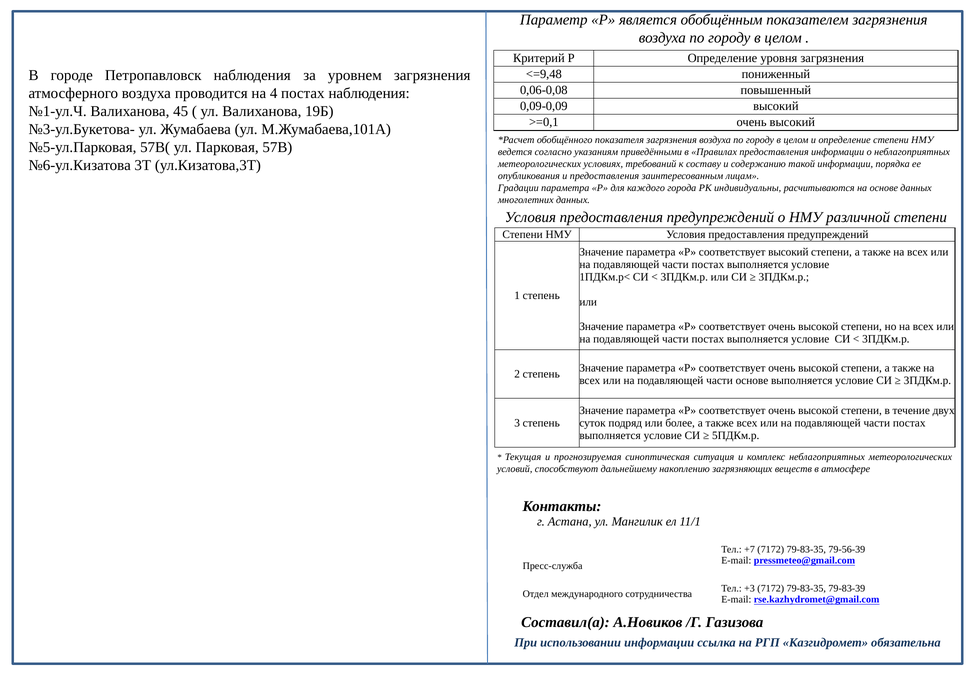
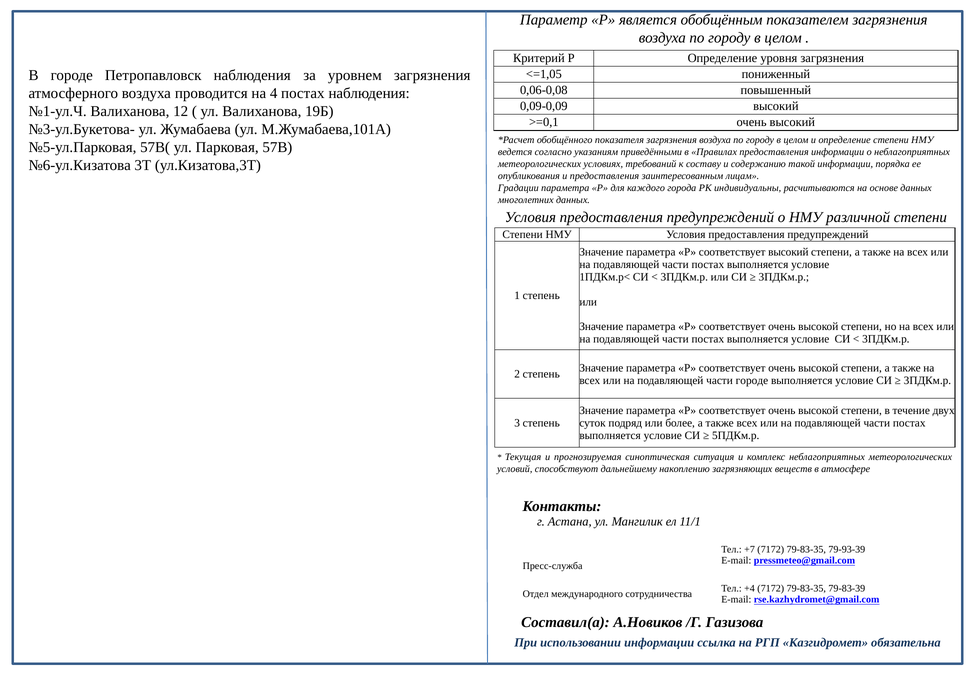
<=9,48: <=9,48 -> <=1,05
45: 45 -> 12
части основе: основе -> городе
79-56-39: 79-56-39 -> 79-93-39
+3: +3 -> +4
